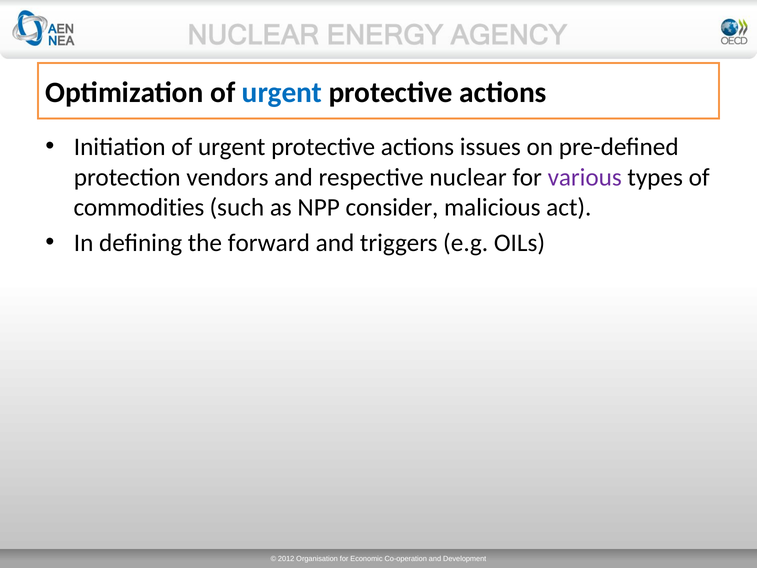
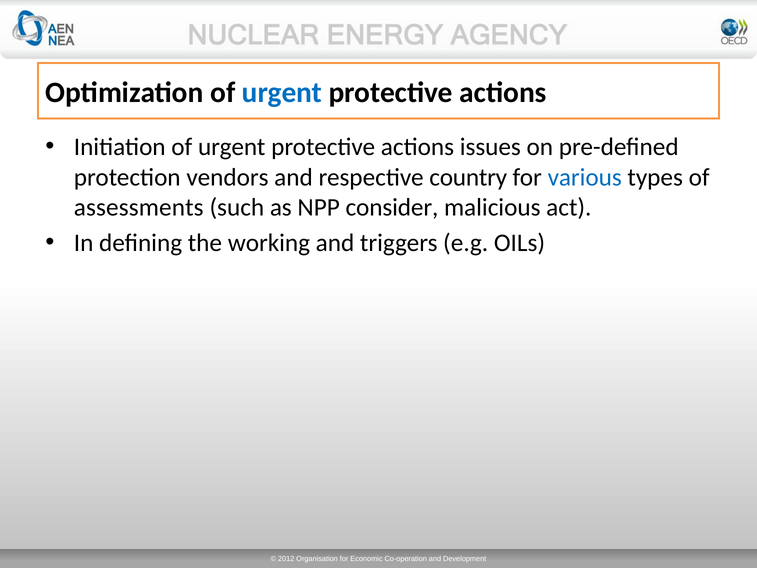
nuclear: nuclear -> country
various colour: purple -> blue
commodities: commodities -> assessments
forward: forward -> working
